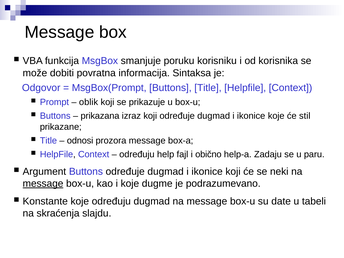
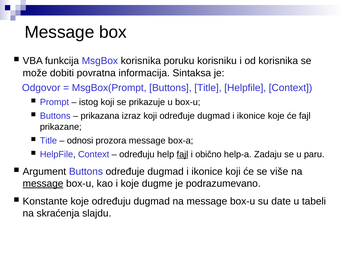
MsgBox smanjuje: smanjuje -> korisnika
oblik: oblik -> istog
će stil: stil -> fajl
fajl at (182, 154) underline: none -> present
neki: neki -> više
